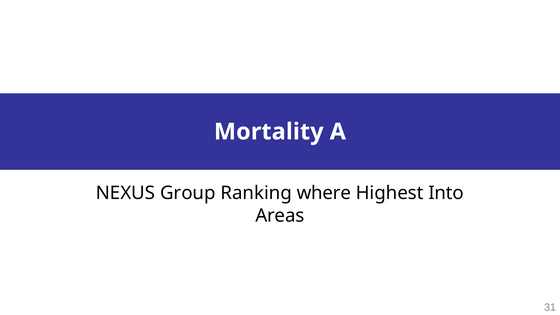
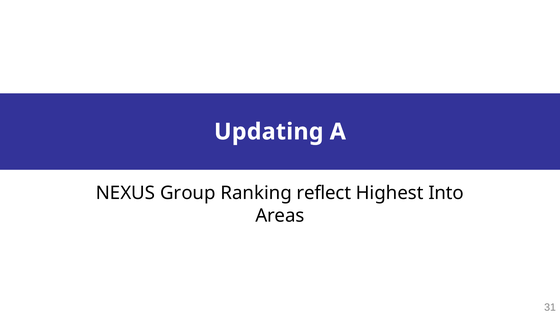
Mortality: Mortality -> Updating
where: where -> reflect
